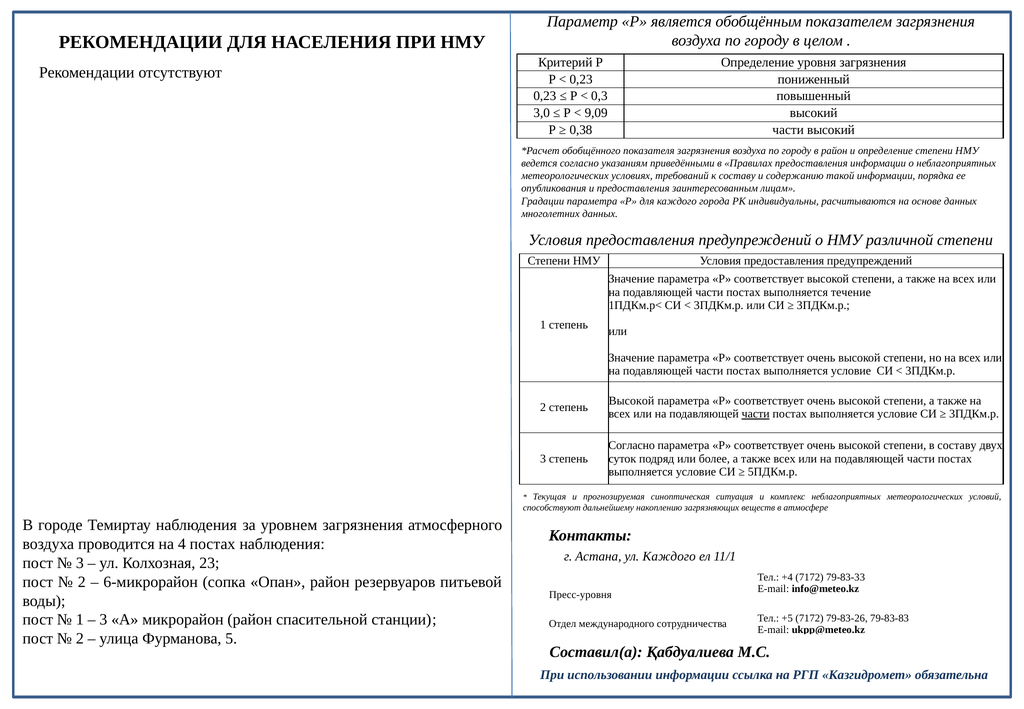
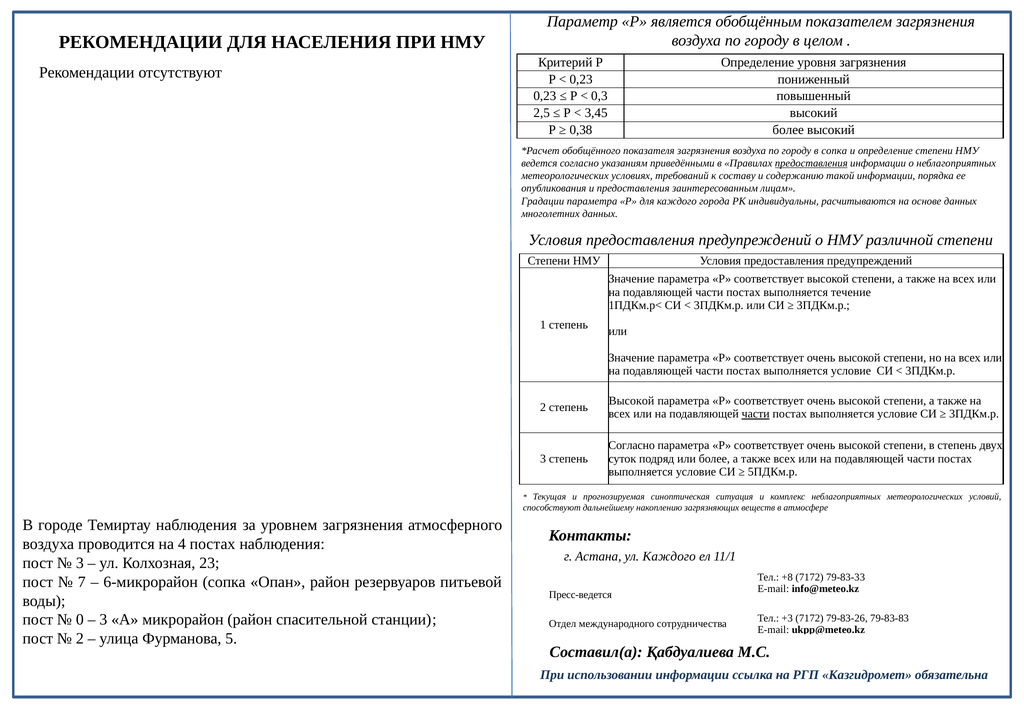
3,0: 3,0 -> 2,5
9,09: 9,09 -> 3,45
0,38 части: части -> более
в район: район -> сопка
предоставления at (811, 163) underline: none -> present
в составу: составу -> степень
+4: +4 -> +8
2 at (82, 582): 2 -> 7
Пресс-уровня: Пресс-уровня -> Пресс-ведется
1 at (80, 620): 1 -> 0
+5: +5 -> +3
